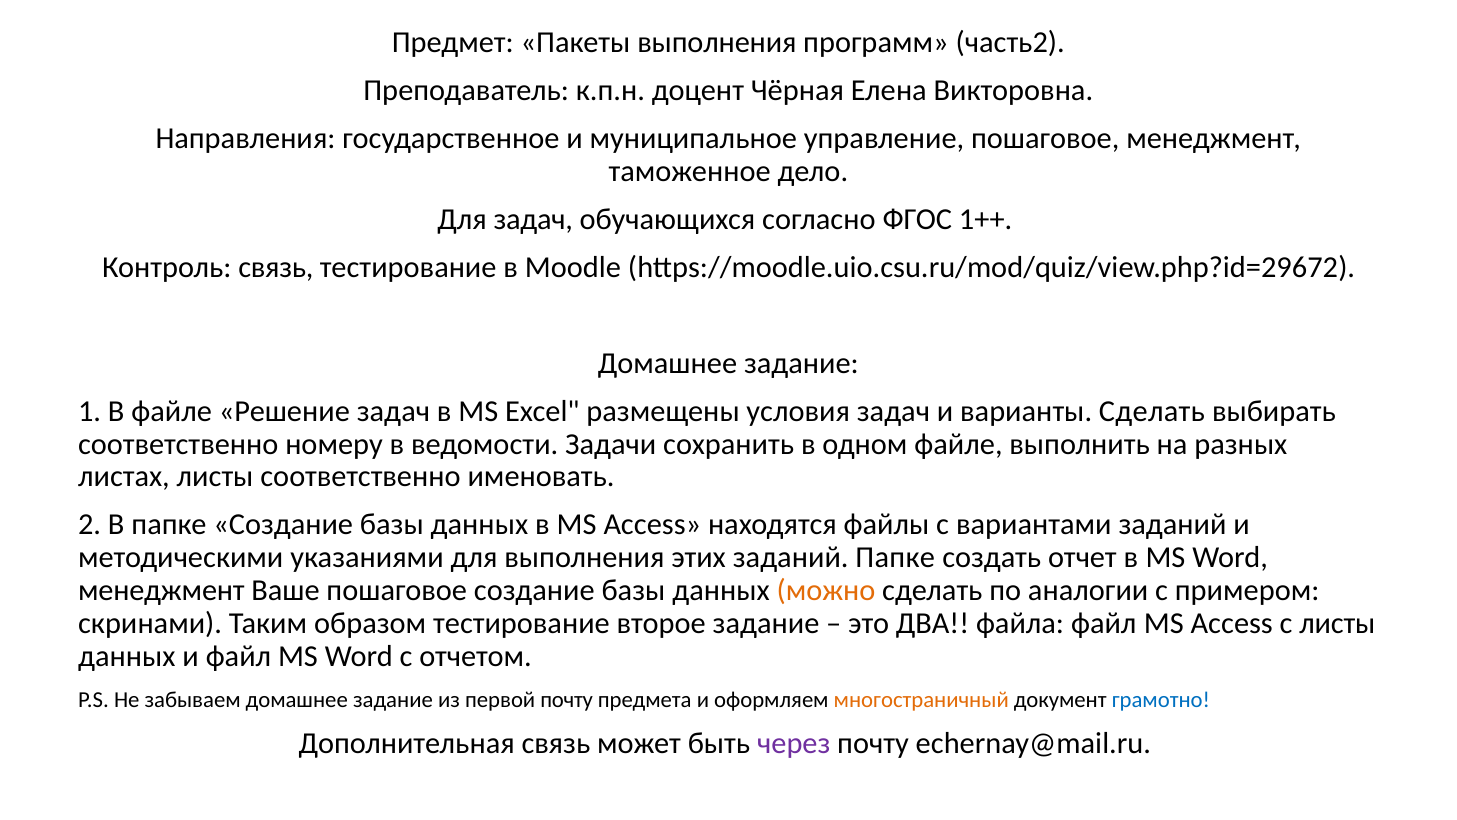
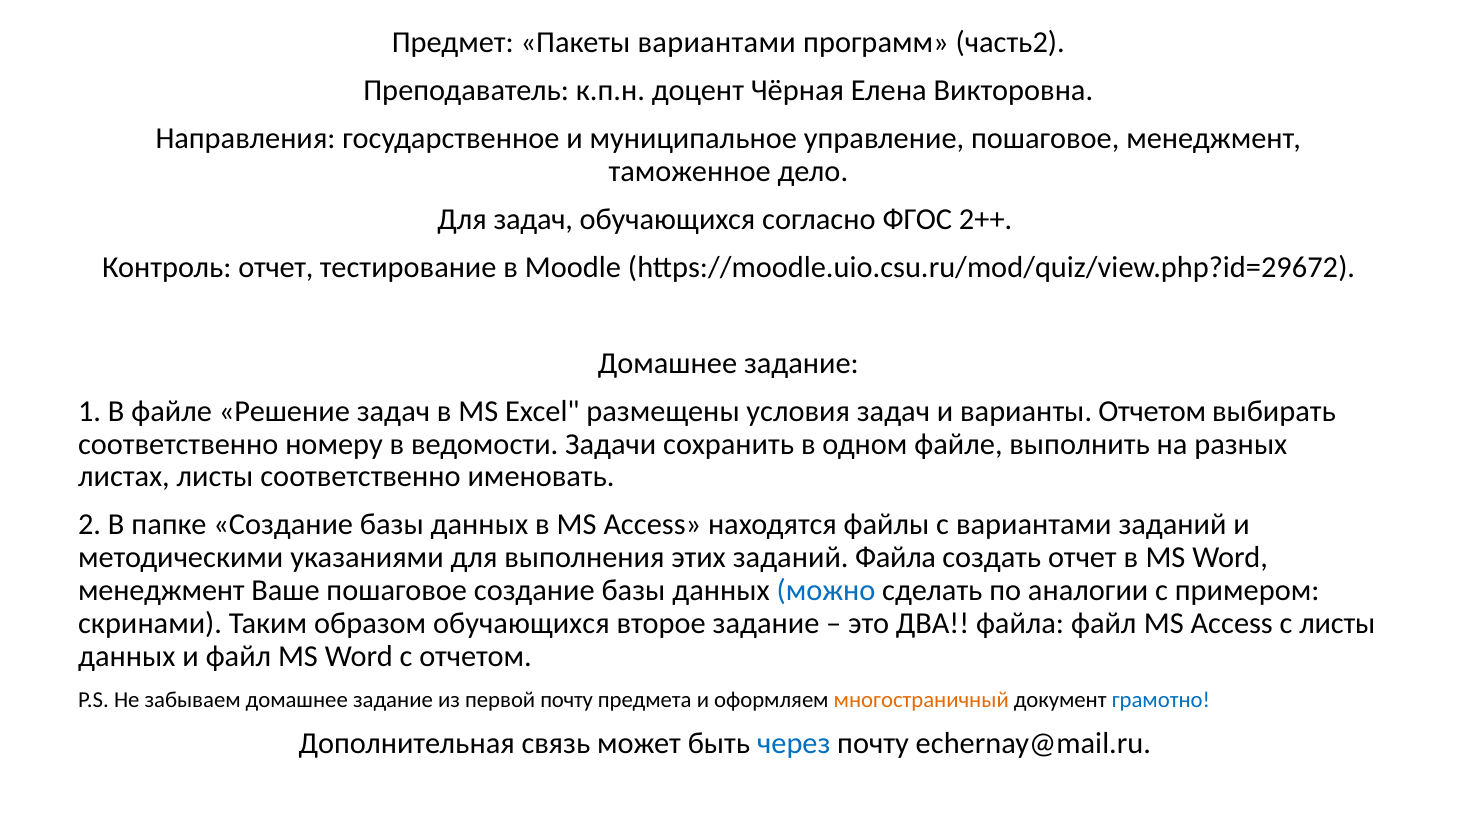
Пакеты выполнения: выполнения -> вариантами
1++: 1++ -> 2++
Контроль связь: связь -> отчет
варианты Сделать: Сделать -> Отчетом
заданий Папке: Папке -> Файла
можно colour: orange -> blue
образом тестирование: тестирование -> обучающихся
через colour: purple -> blue
